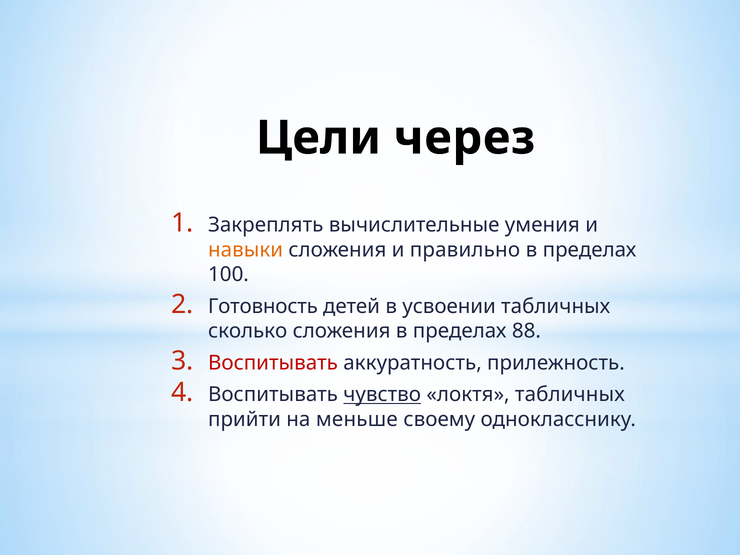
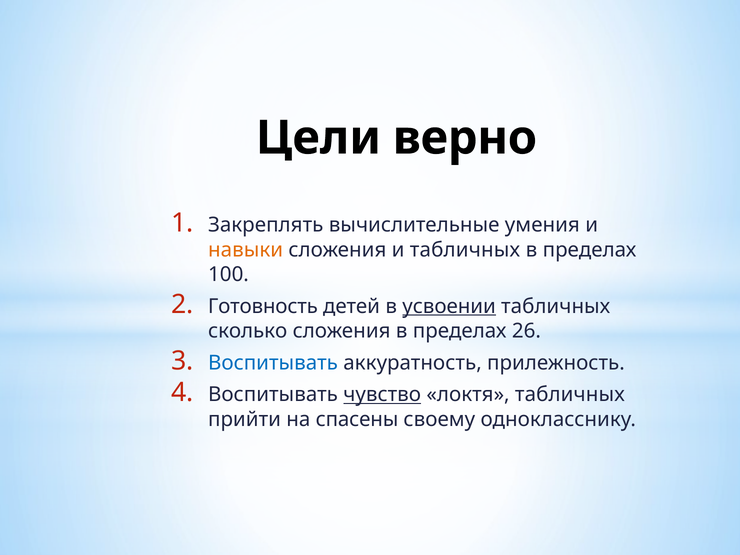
через: через -> верно
и правильно: правильно -> табличных
усвоении underline: none -> present
88: 88 -> 26
Воспитывать at (273, 363) colour: red -> blue
меньше: меньше -> спасены
